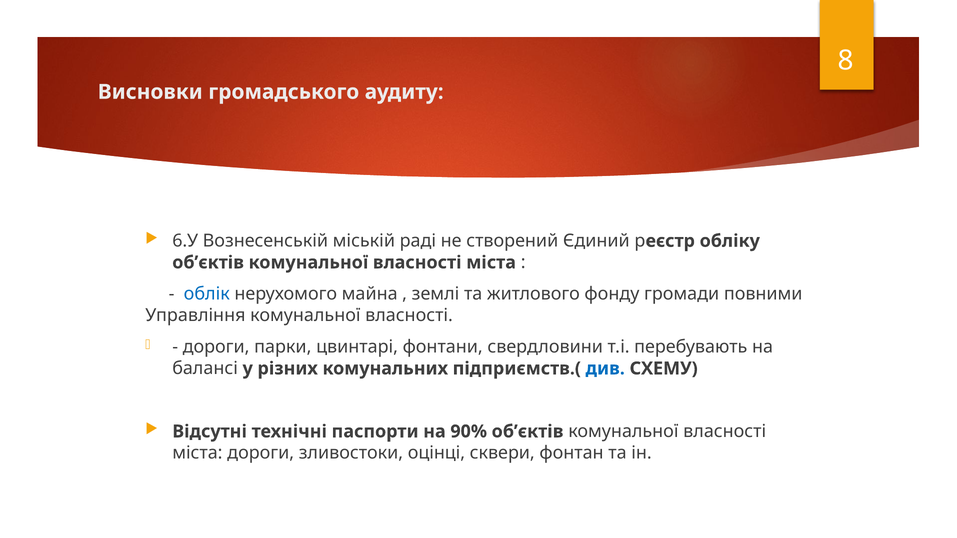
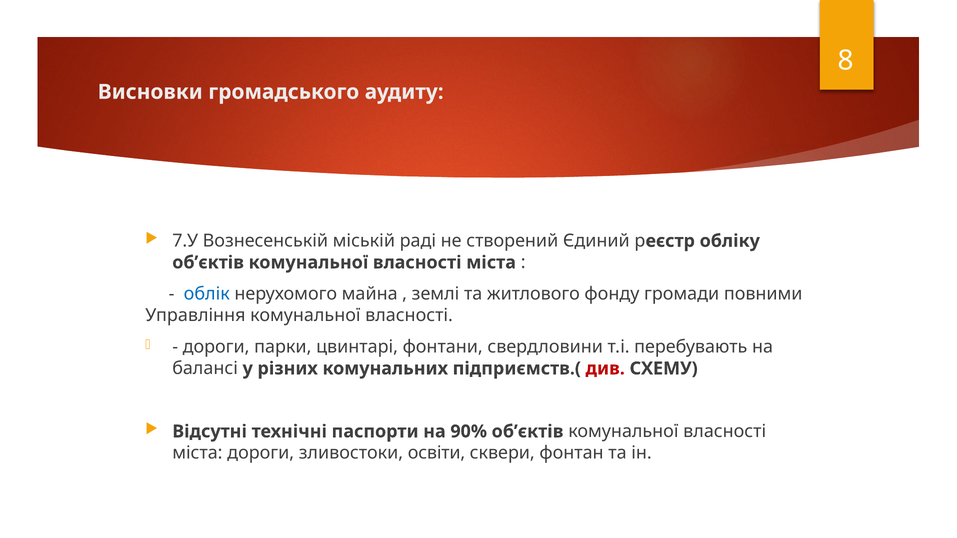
6.У: 6.У -> 7.У
див colour: blue -> red
оцінці: оцінці -> освіти
